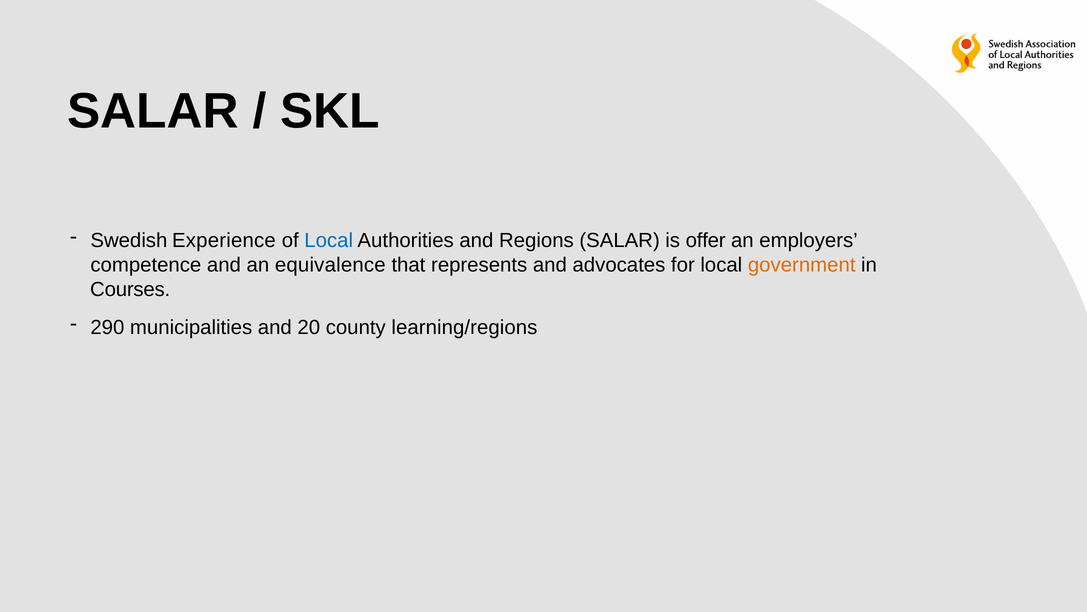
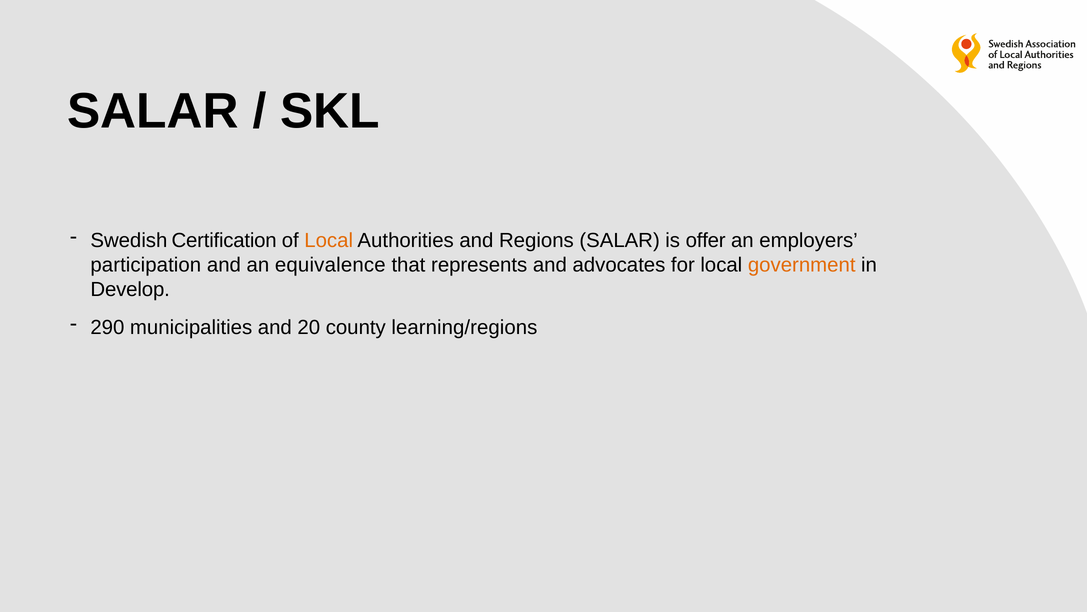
Experience: Experience -> Certification
Local at (329, 240) colour: blue -> orange
competence: competence -> participation
Courses: Courses -> Develop
